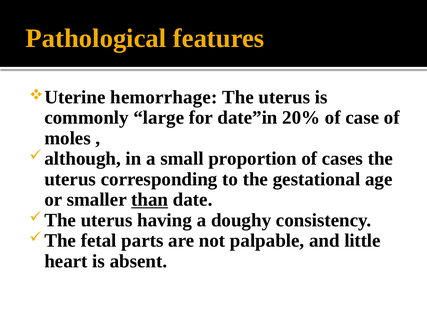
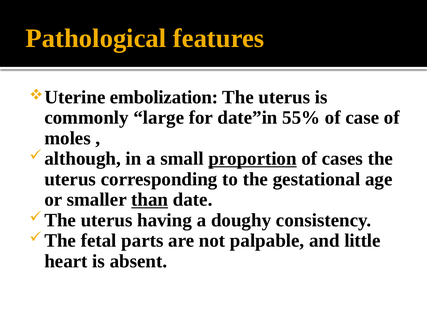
hemorrhage: hemorrhage -> embolization
20%: 20% -> 55%
proportion underline: none -> present
